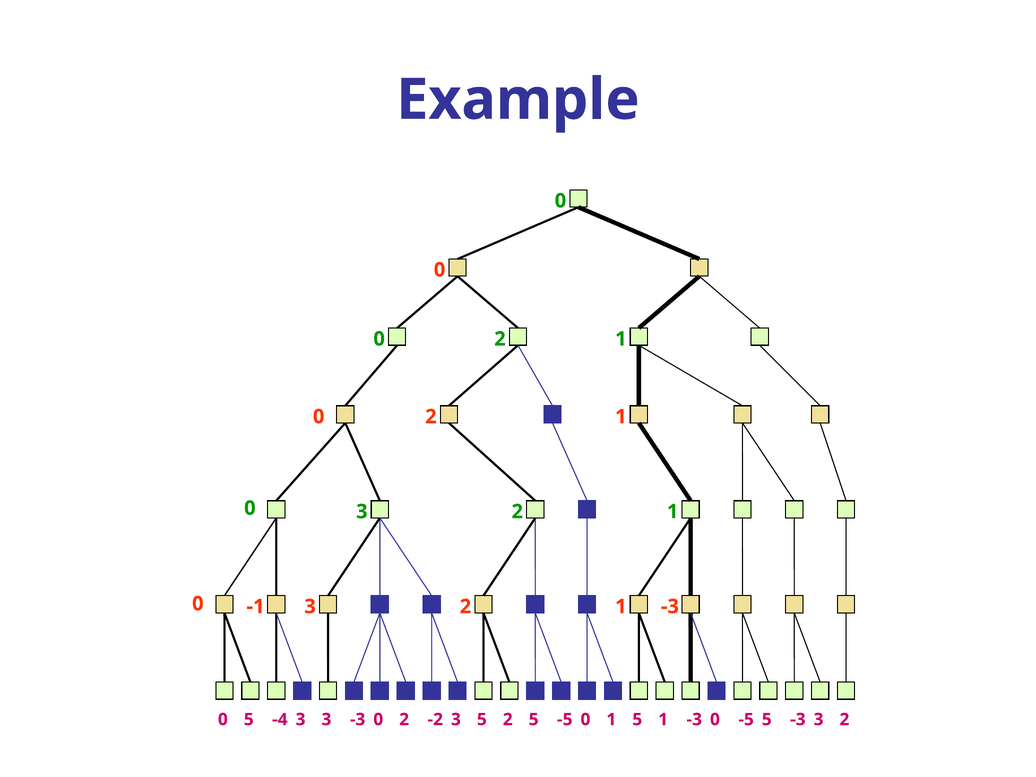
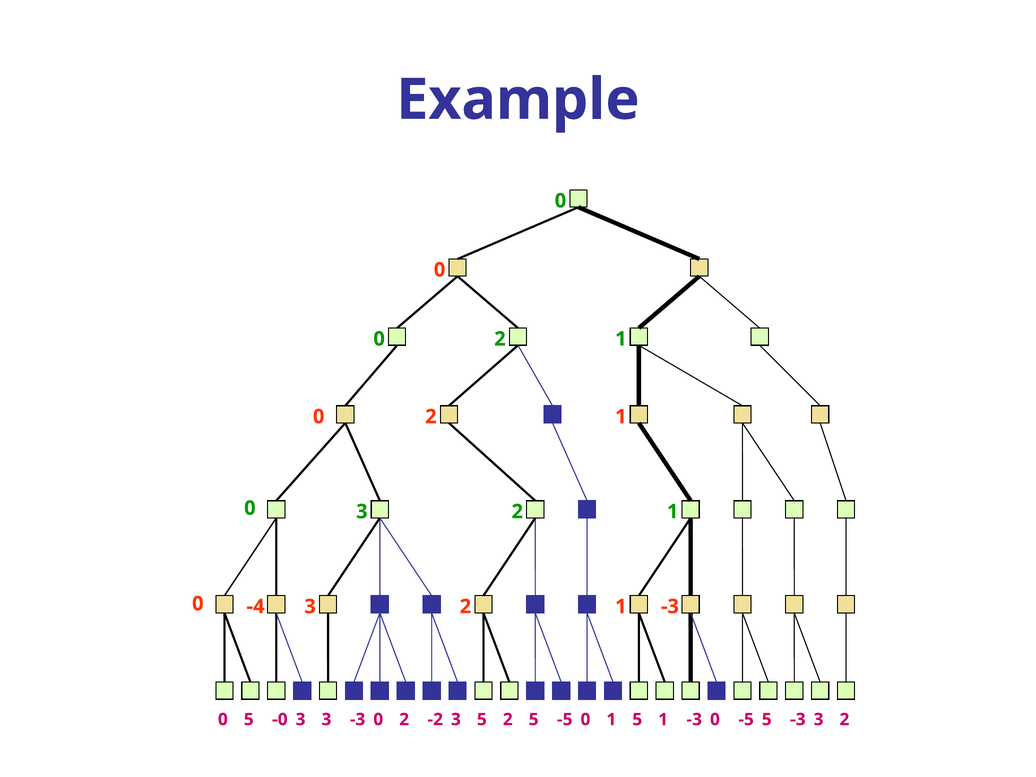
-1: -1 -> -4
-4: -4 -> -0
